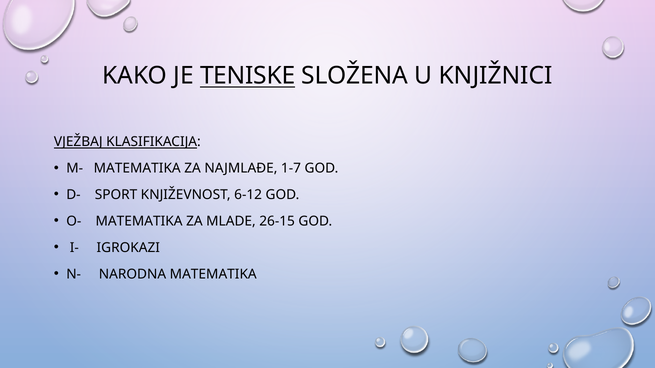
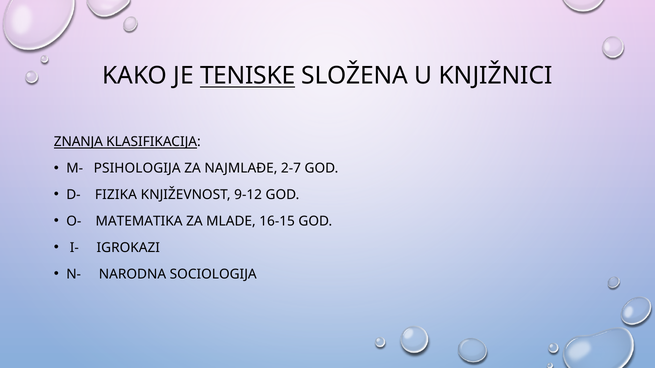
VJEŽBAJ: VJEŽBAJ -> ZNANJA
M- MATEMATIKA: MATEMATIKA -> PSIHOLOGIJA
1-7: 1-7 -> 2-7
SPORT: SPORT -> FIZIKA
6-12: 6-12 -> 9-12
26-15: 26-15 -> 16-15
NARODNA MATEMATIKA: MATEMATIKA -> SOCIOLOGIJA
